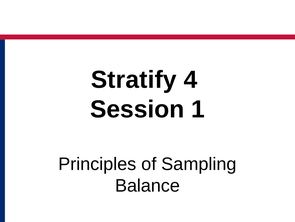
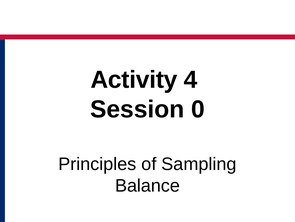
Stratify: Stratify -> Activity
1: 1 -> 0
